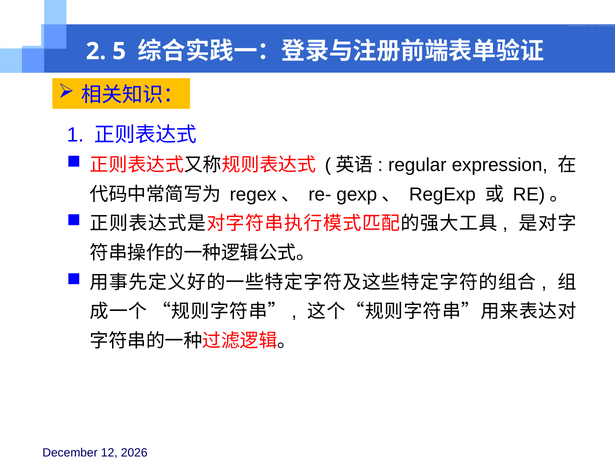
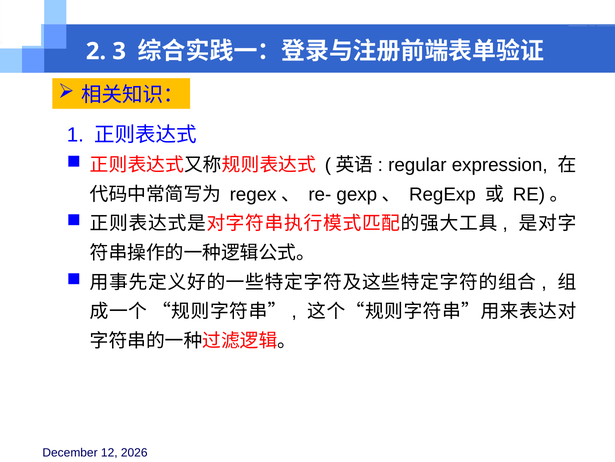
5: 5 -> 3
